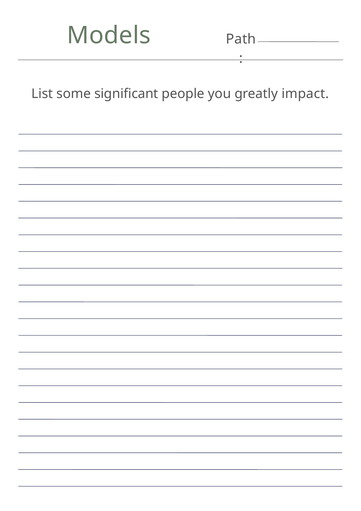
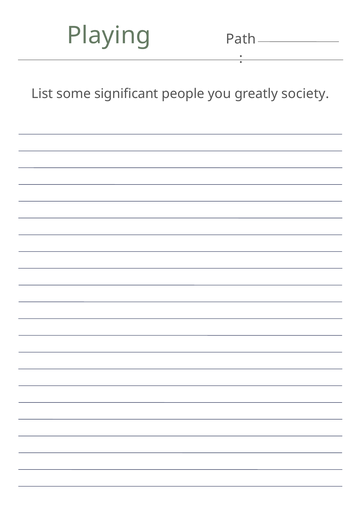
Models: Models -> Playing
impact: impact -> society
